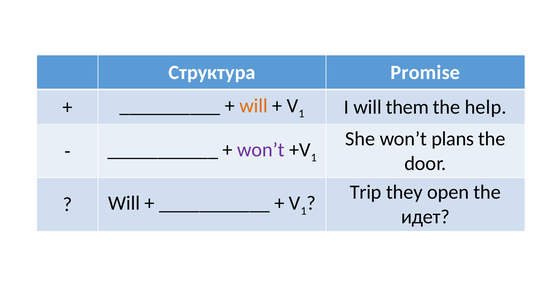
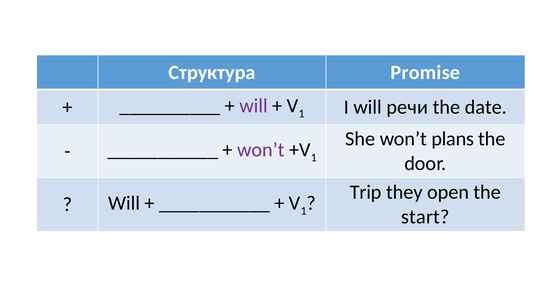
will at (254, 106) colour: orange -> purple
them: them -> речи
help: help -> date
идет: идет -> start
